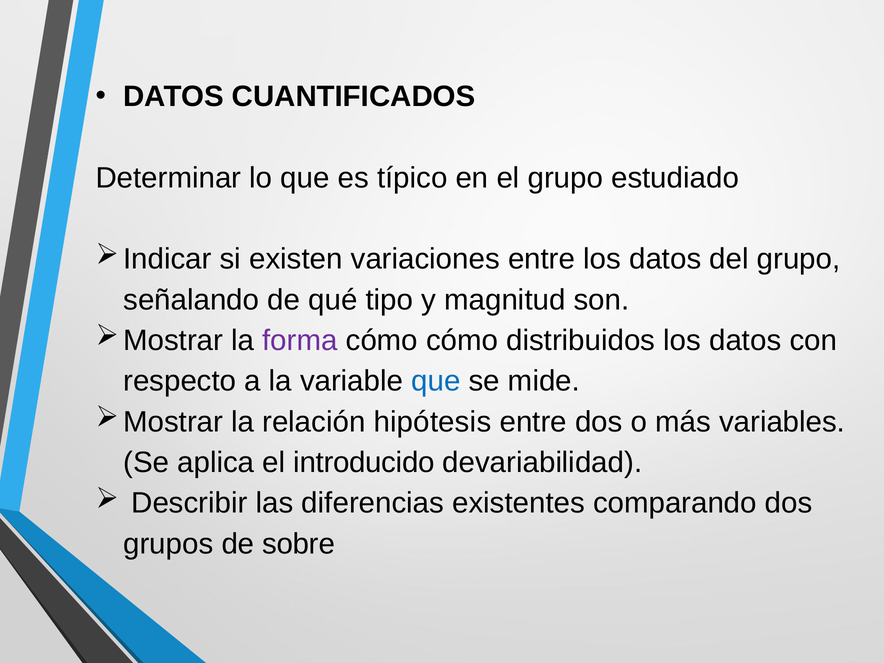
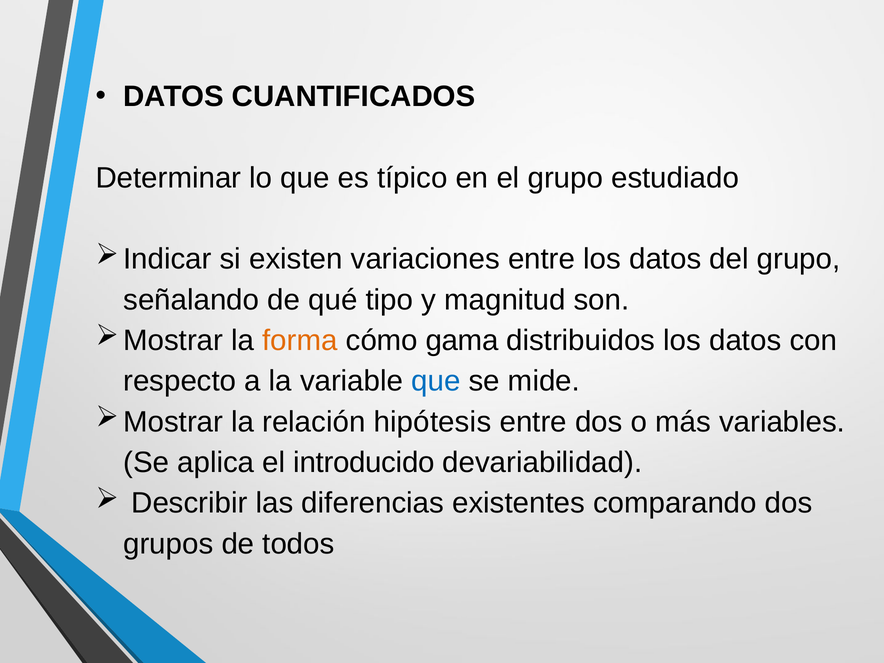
forma colour: purple -> orange
cómo cómo: cómo -> gama
sobre: sobre -> todos
